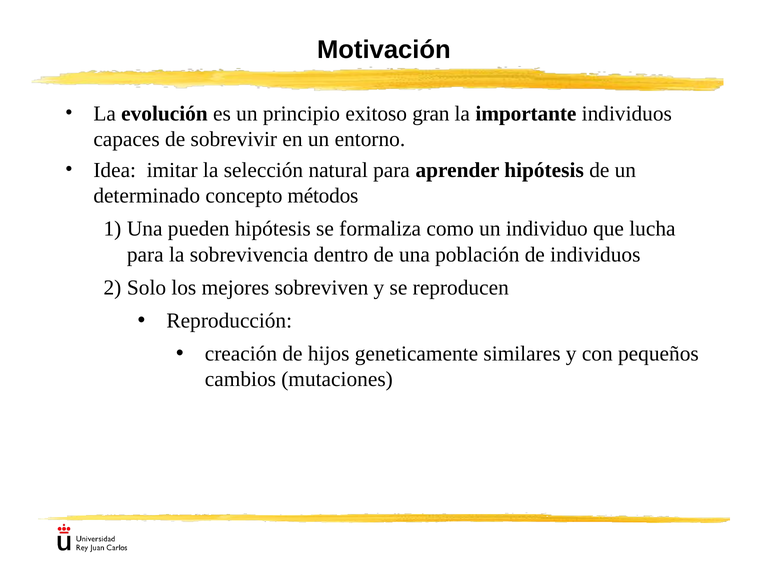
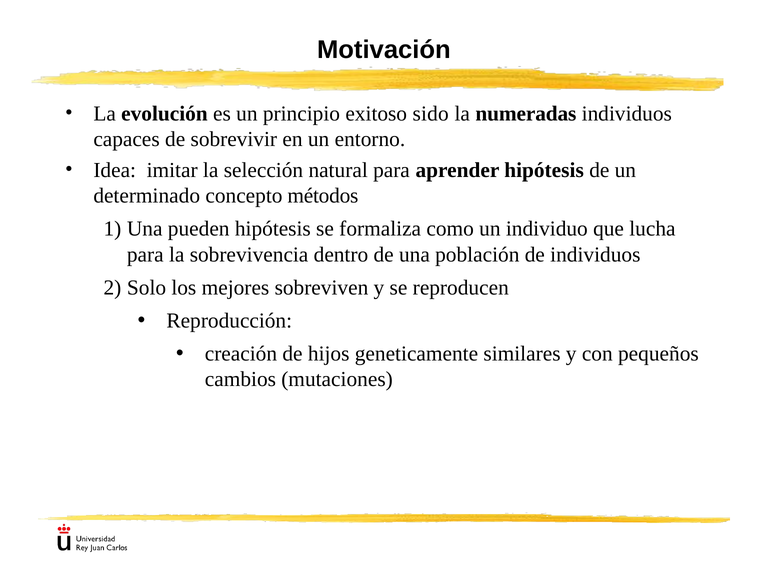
gran: gran -> sido
importante: importante -> numeradas
